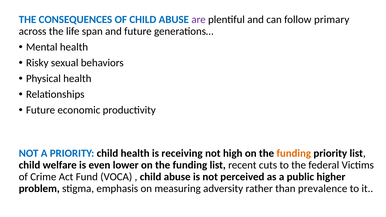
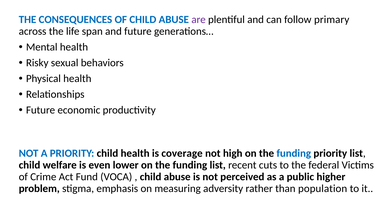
receiving: receiving -> coverage
funding at (294, 153) colour: orange -> blue
prevalence: prevalence -> population
